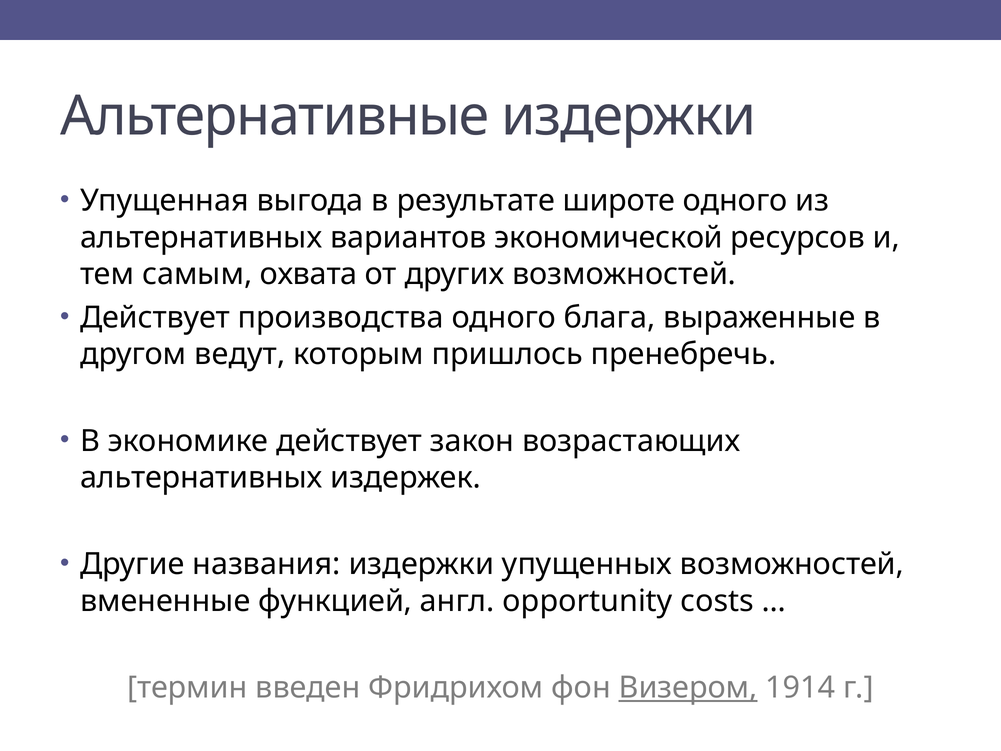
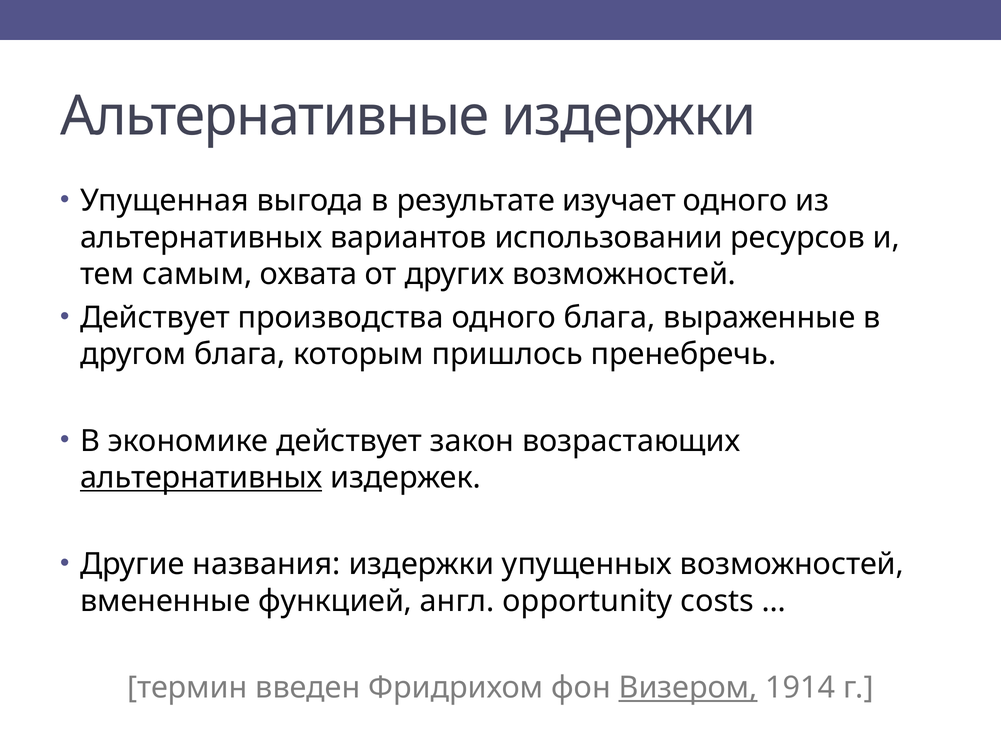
широте: широте -> изучает
экономической: экономической -> использовании
другом ведут: ведут -> блага
альтернативных at (201, 477) underline: none -> present
